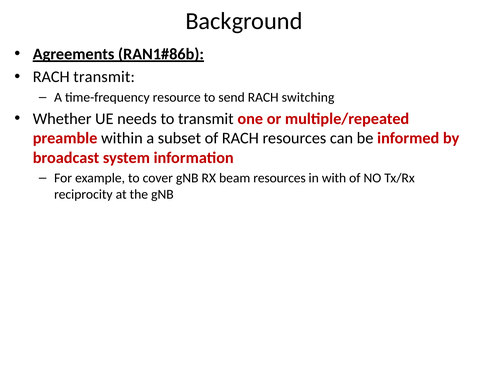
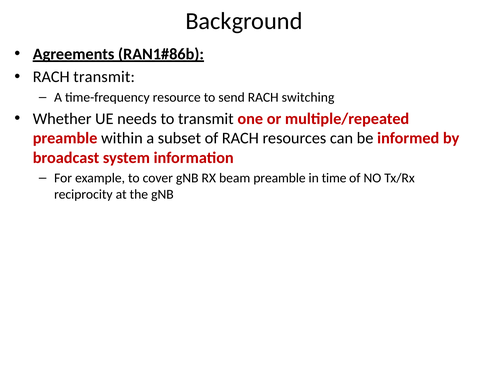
beam resources: resources -> preamble
with: with -> time
